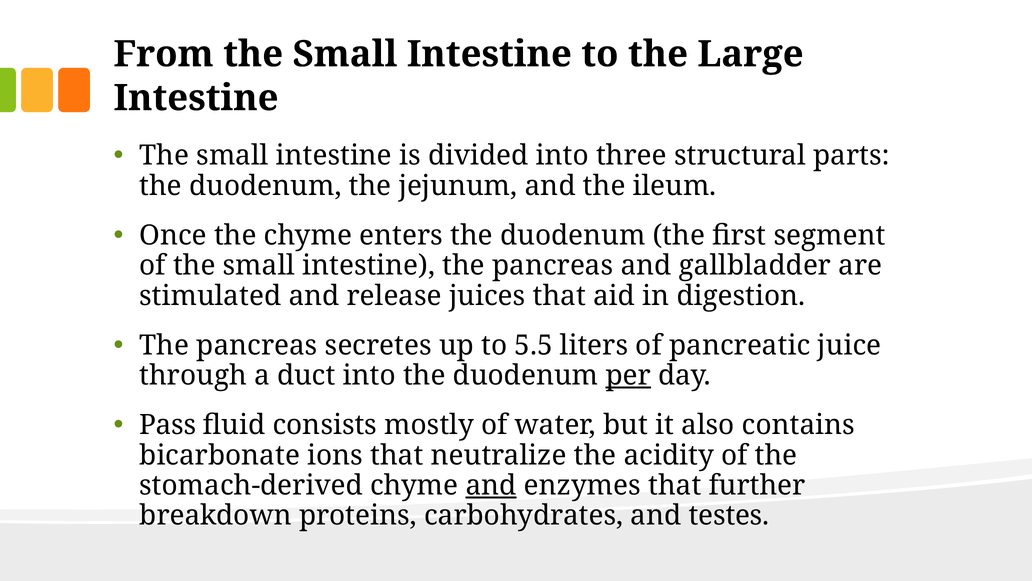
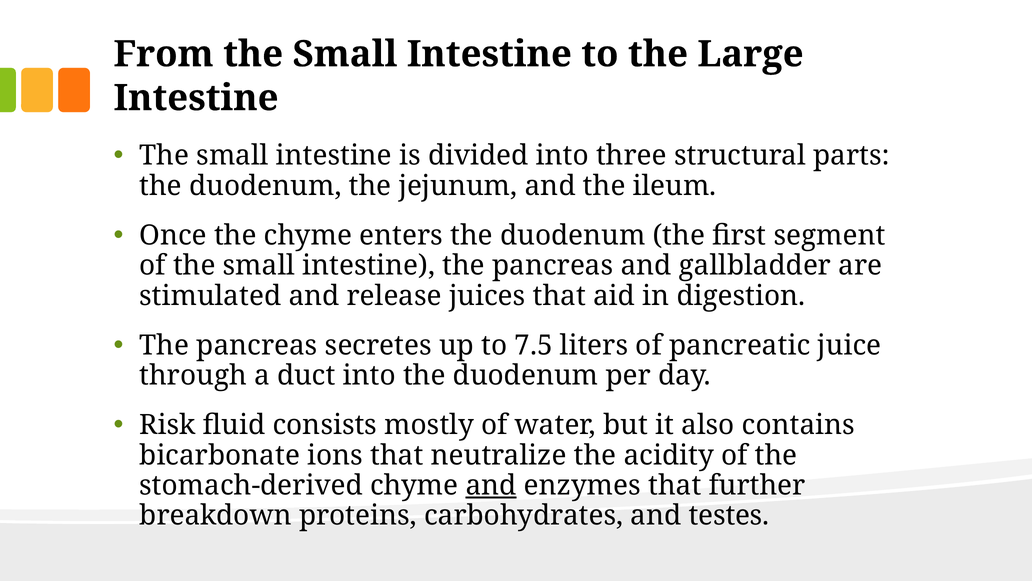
5.5: 5.5 -> 7.5
per underline: present -> none
Pass: Pass -> Risk
